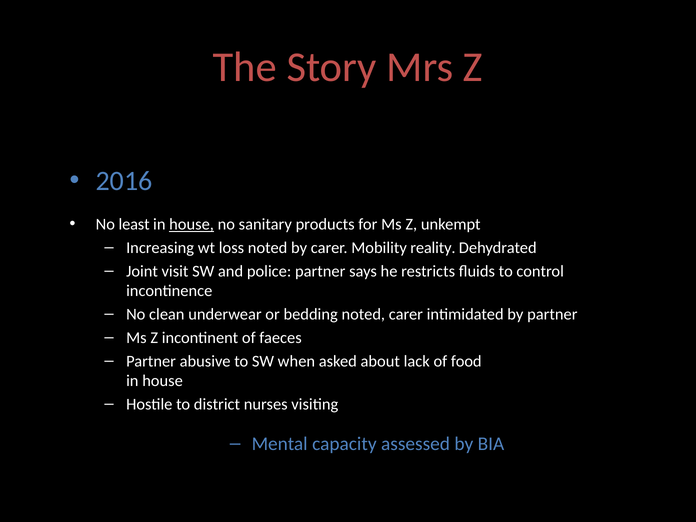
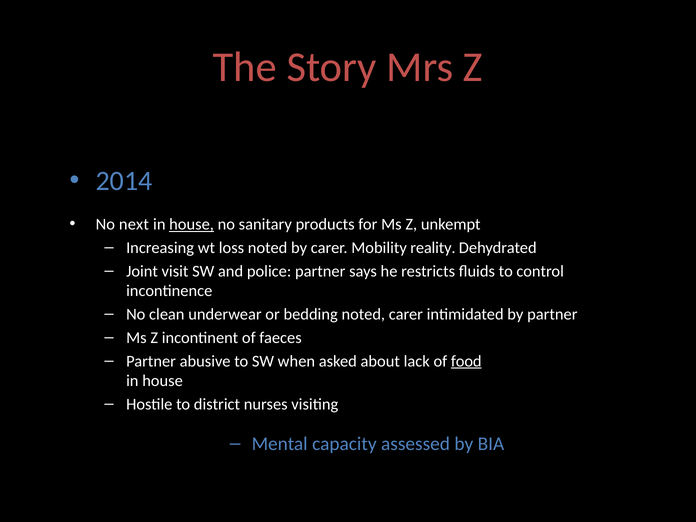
2016: 2016 -> 2014
least: least -> next
food underline: none -> present
